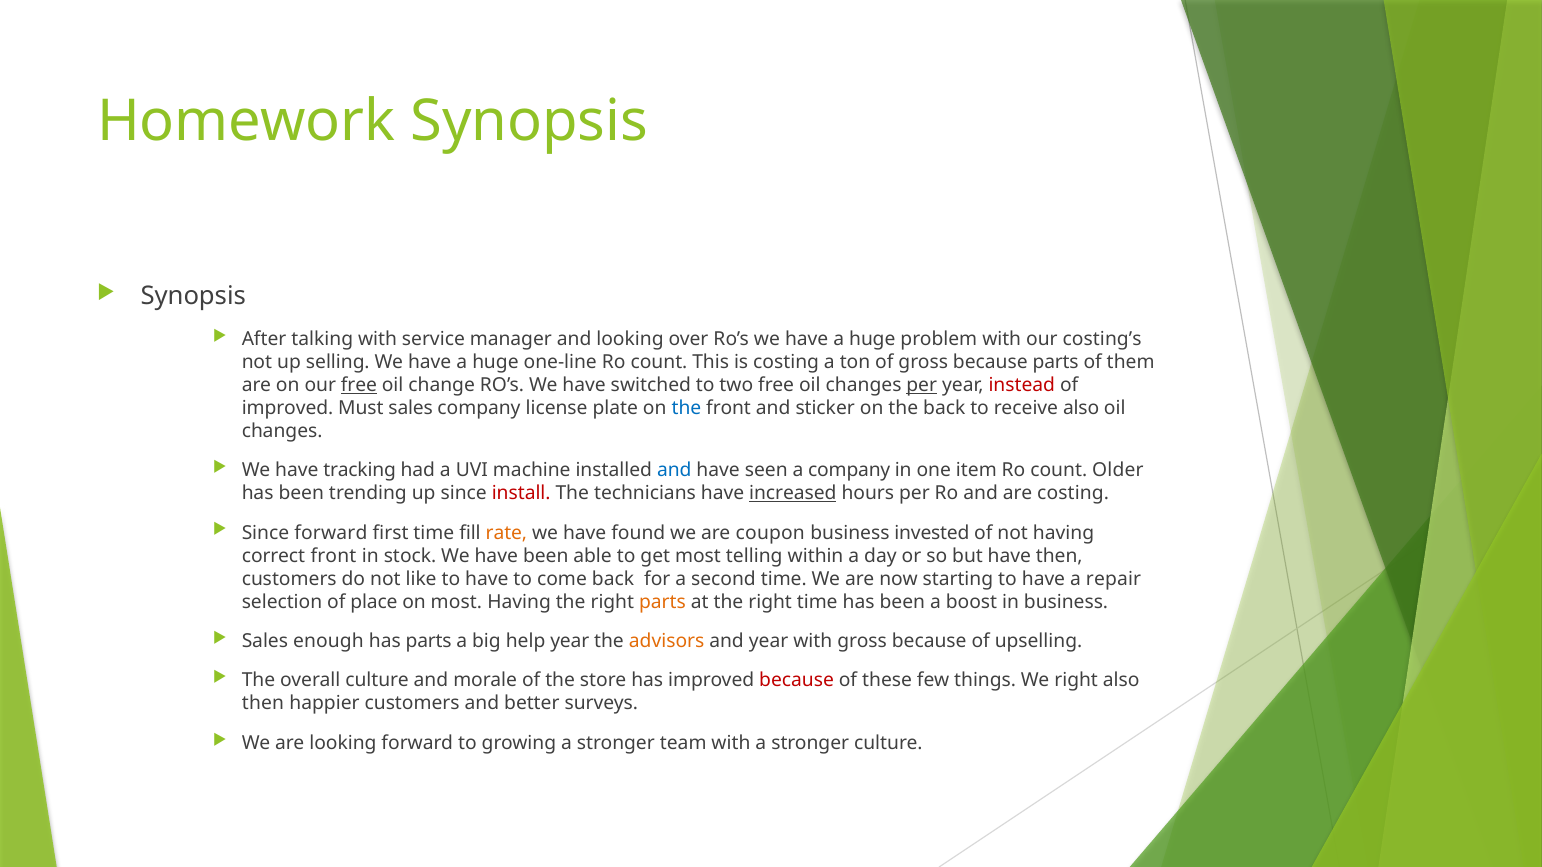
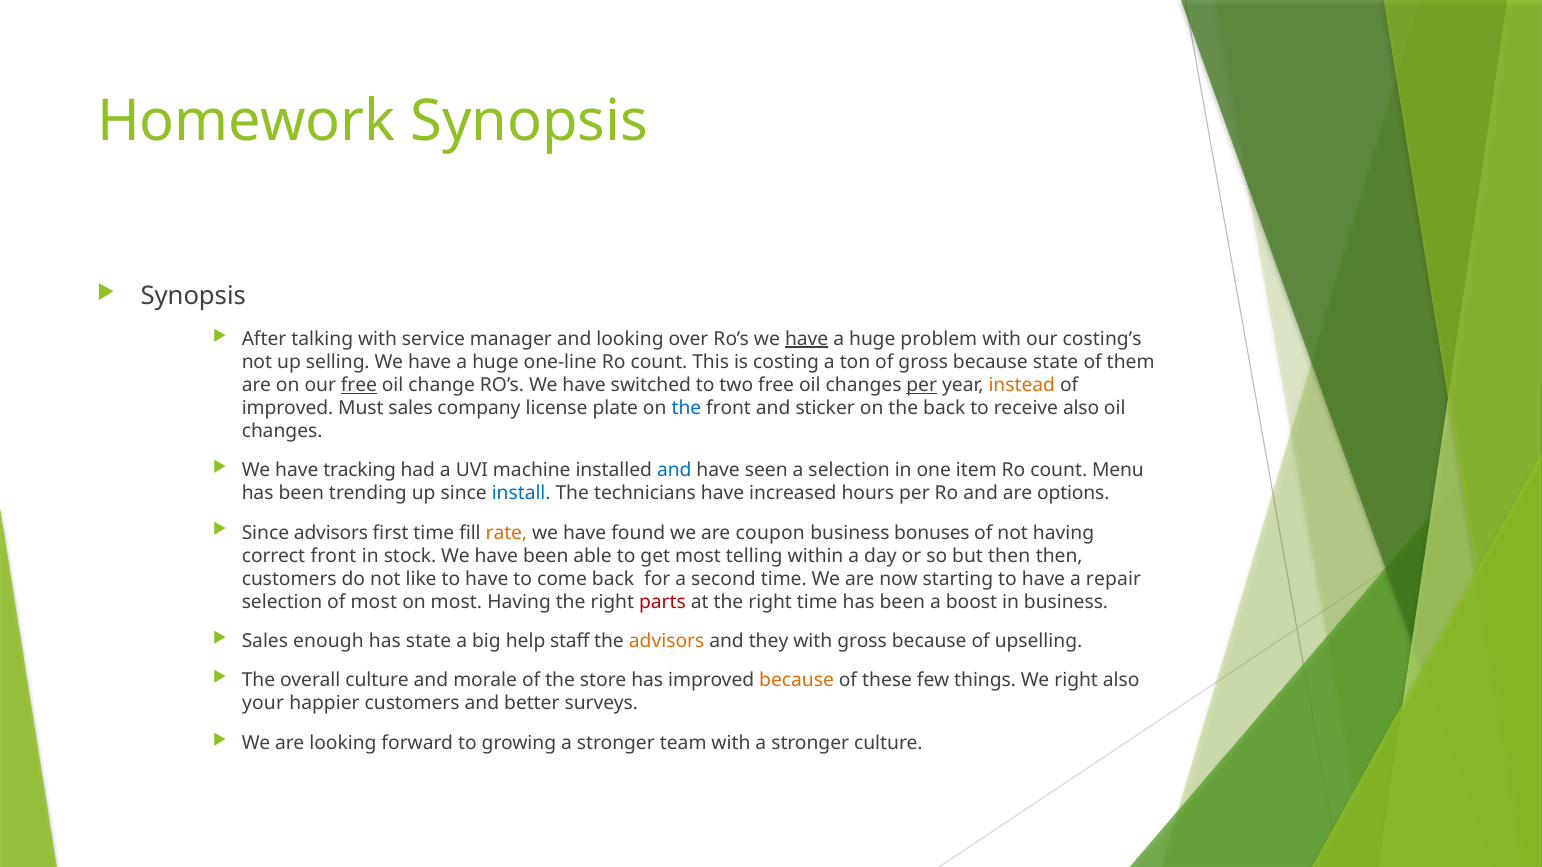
have at (807, 339) underline: none -> present
because parts: parts -> state
instead colour: red -> orange
a company: company -> selection
Older: Older -> Menu
install colour: red -> blue
increased underline: present -> none
are costing: costing -> options
Since forward: forward -> advisors
invested: invested -> bonuses
but have: have -> then
of place: place -> most
parts at (662, 602) colour: orange -> red
has parts: parts -> state
help year: year -> staff
and year: year -> they
because at (797, 681) colour: red -> orange
then at (263, 704): then -> your
